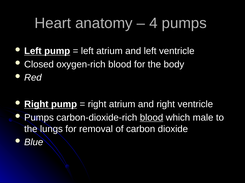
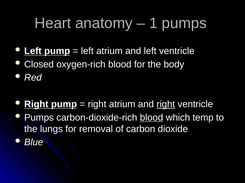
4: 4 -> 1
right at (166, 105) underline: none -> present
male: male -> temp
